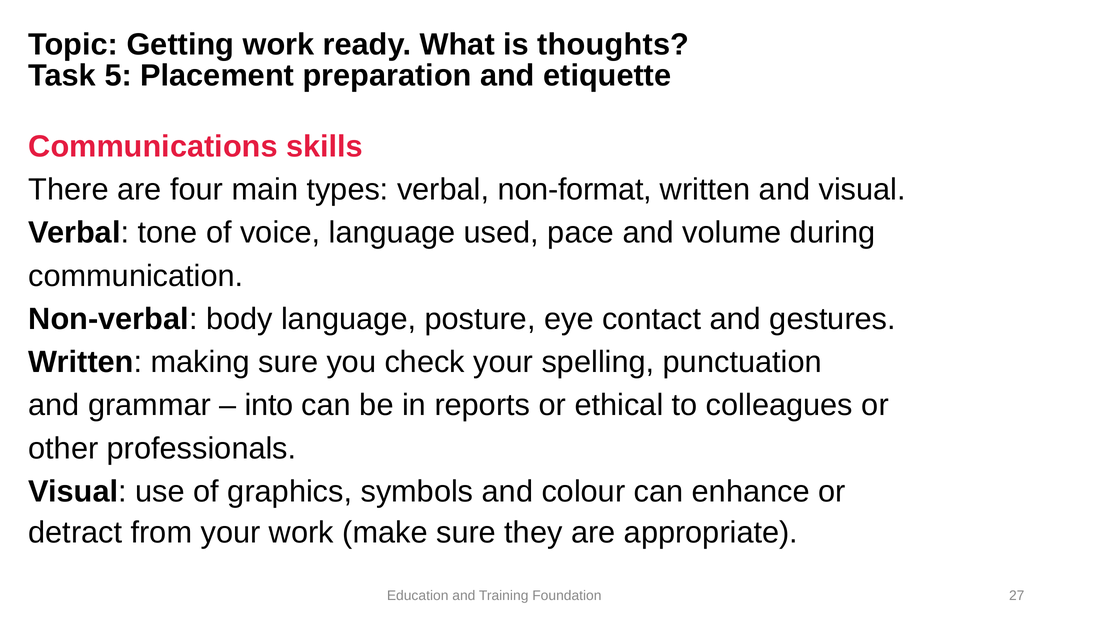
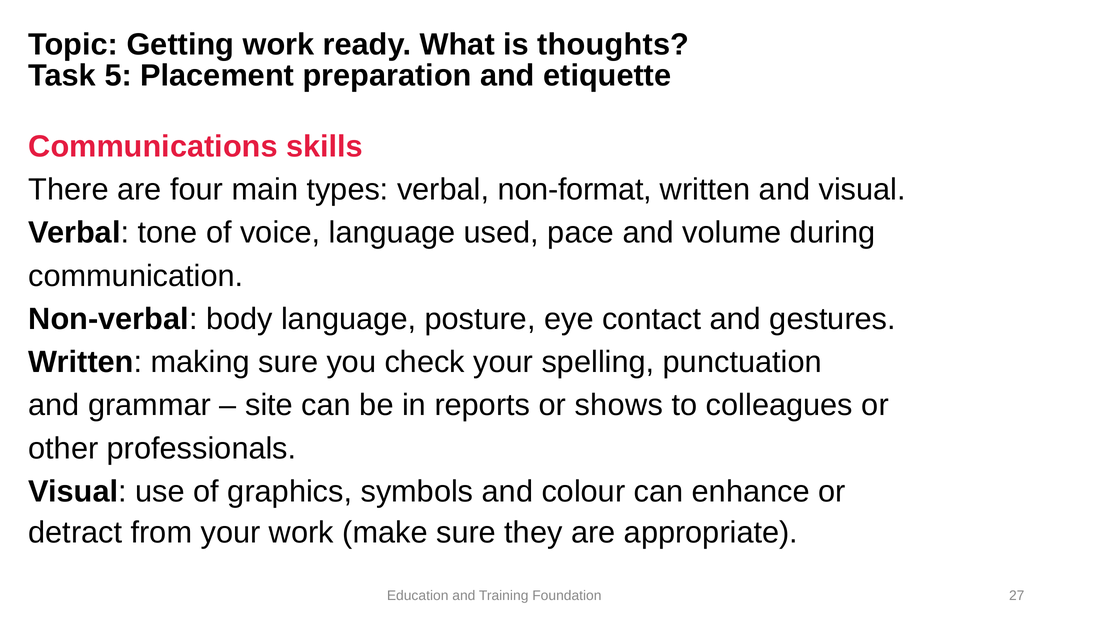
into: into -> site
ethical: ethical -> shows
